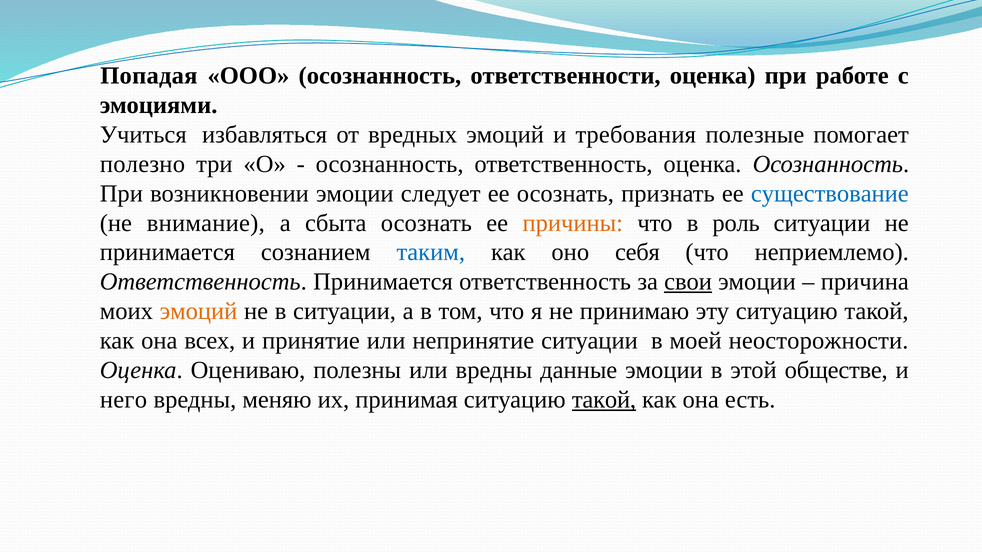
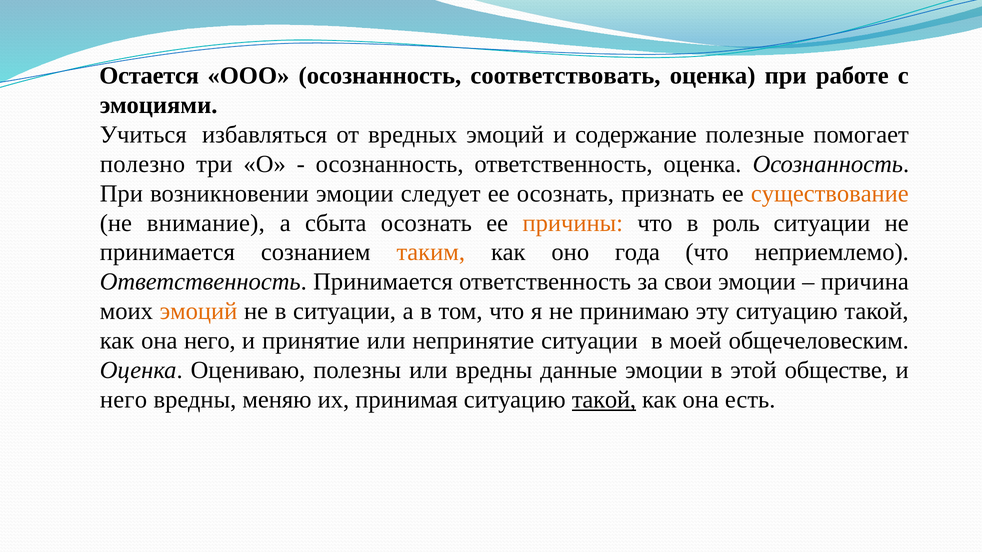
Попадая: Попадая -> Остается
ответственности: ответственности -> соответствовать
требования: требования -> содержание
существование colour: blue -> orange
таким colour: blue -> orange
себя: себя -> года
свои underline: present -> none
она всех: всех -> него
неосторожности: неосторожности -> общечеловеским
